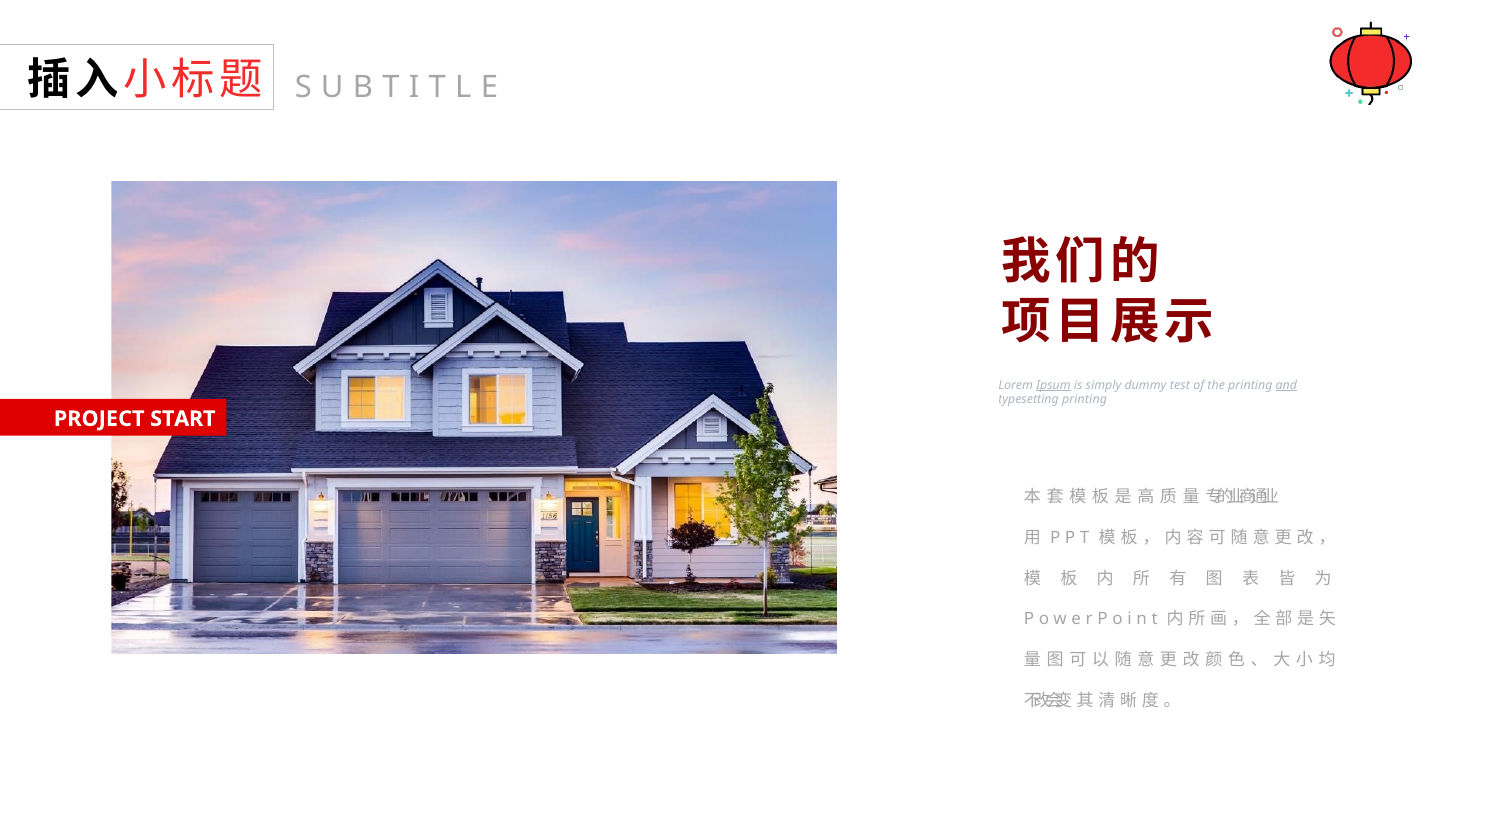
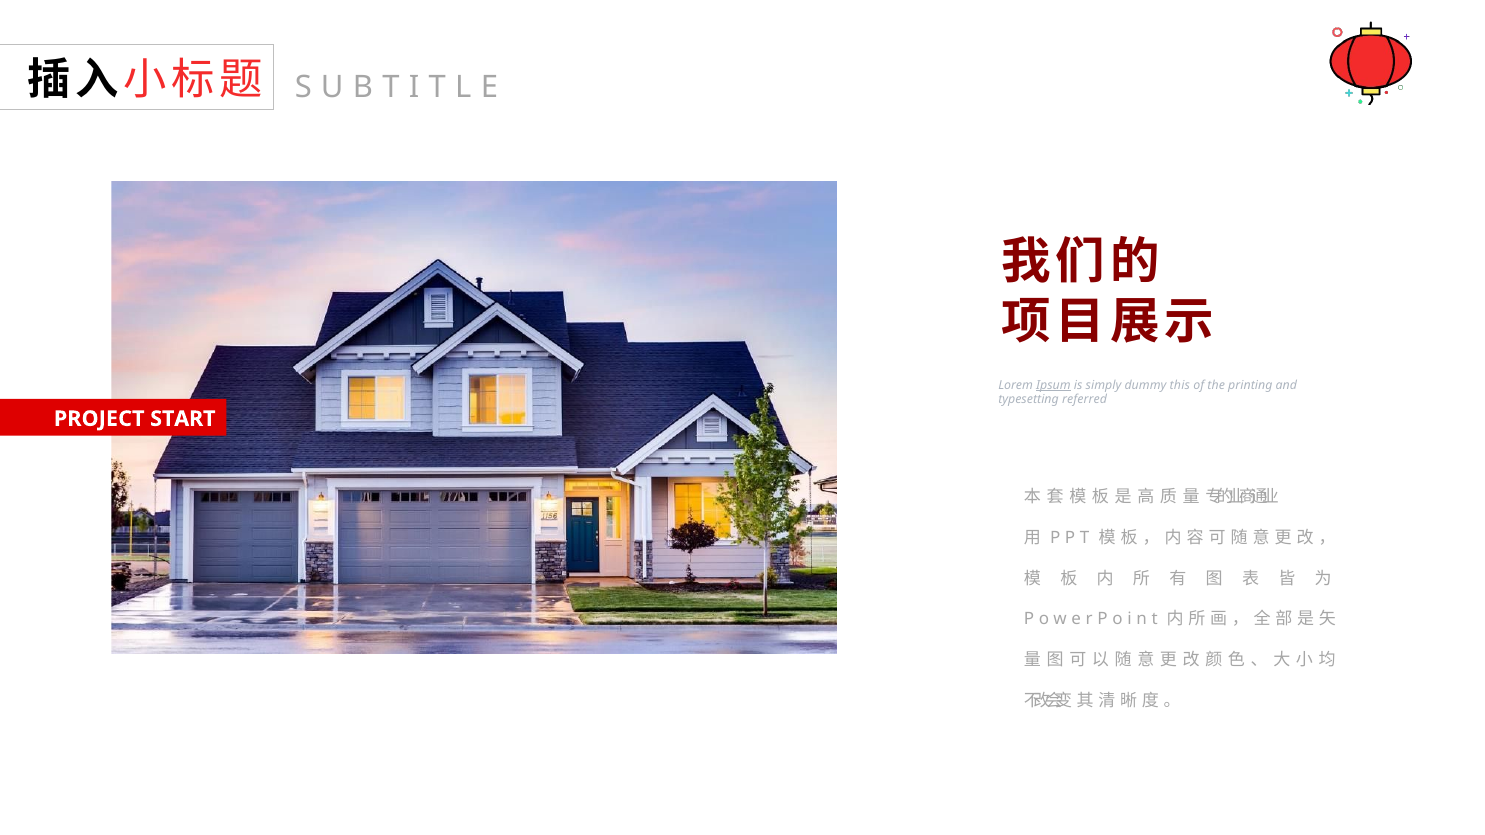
test: test -> this
and underline: present -> none
typesetting printing: printing -> referred
